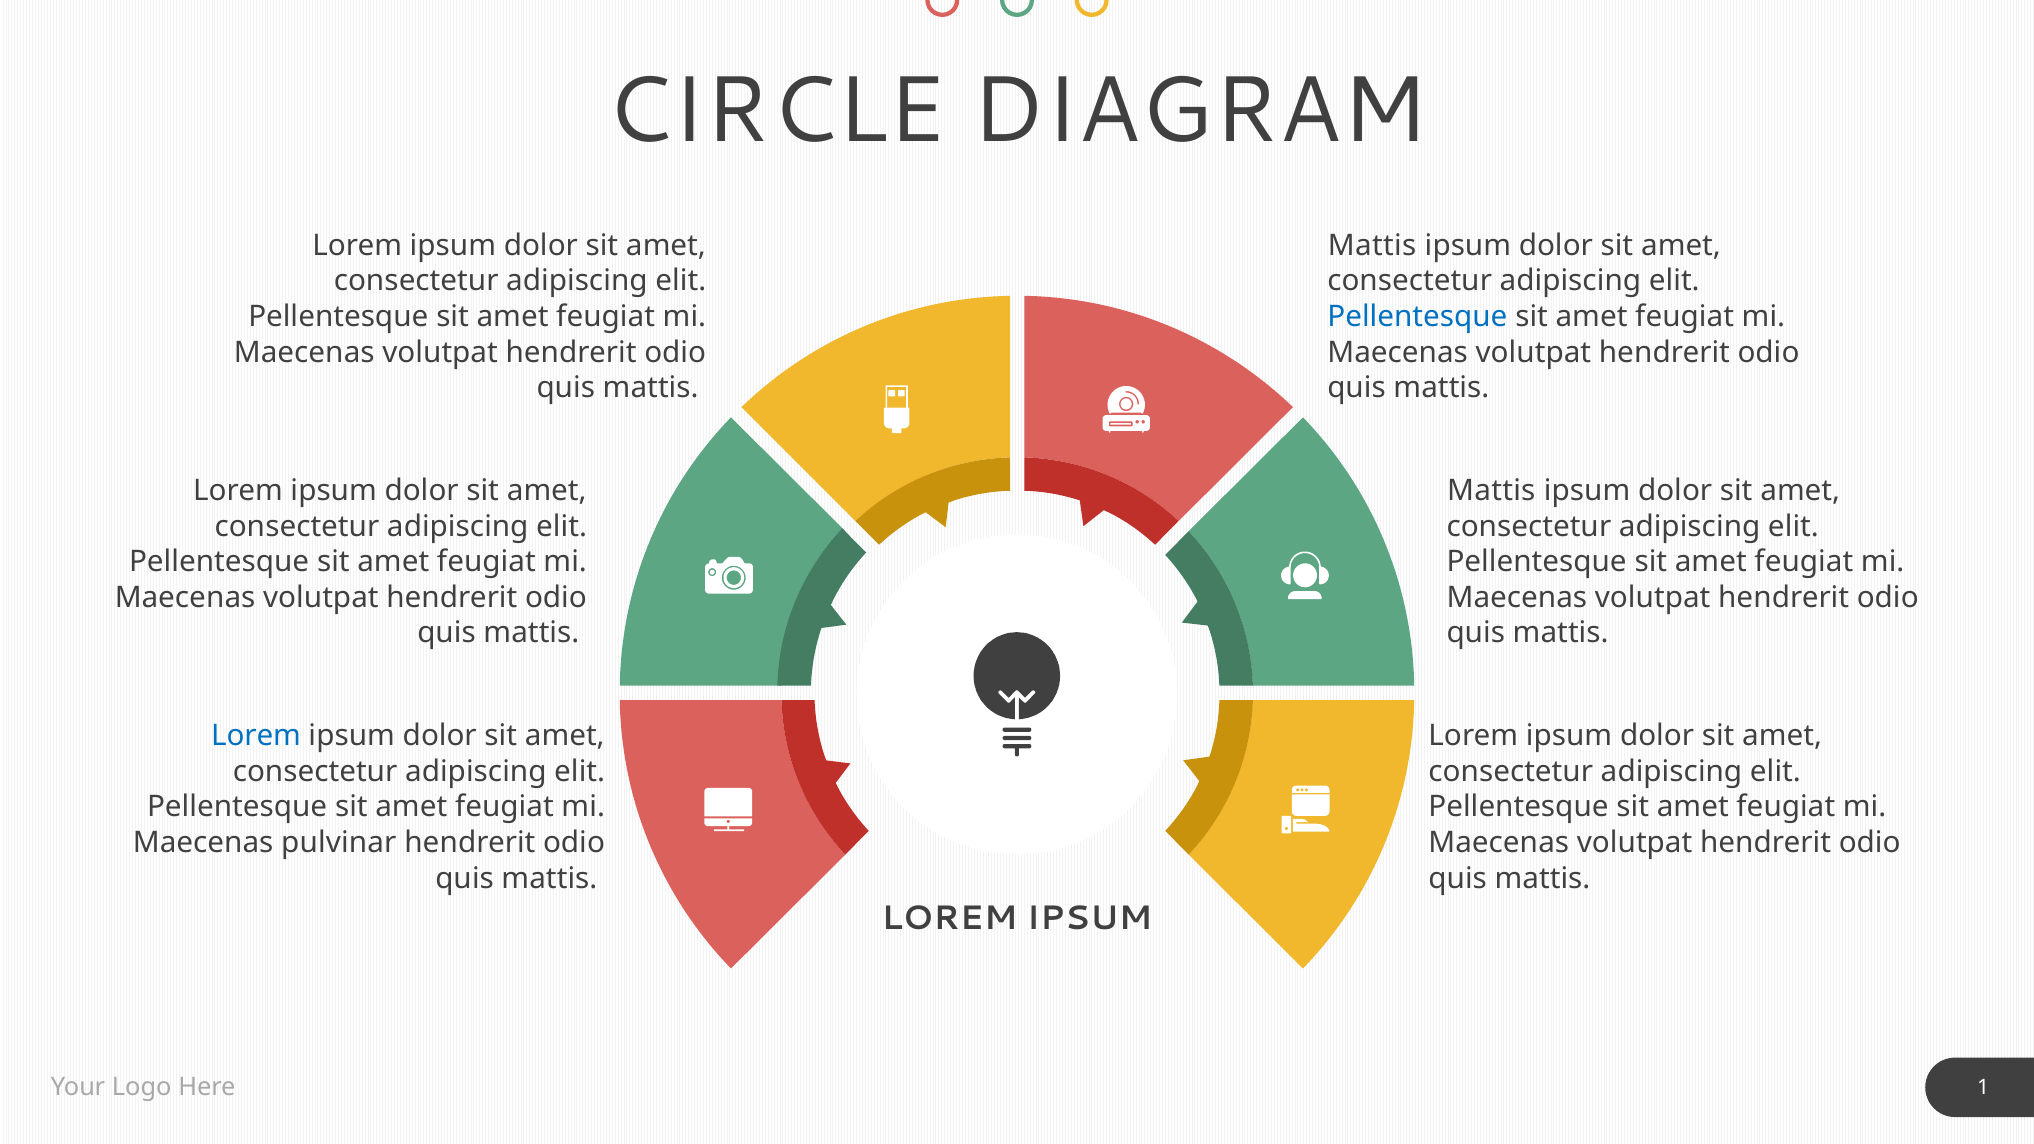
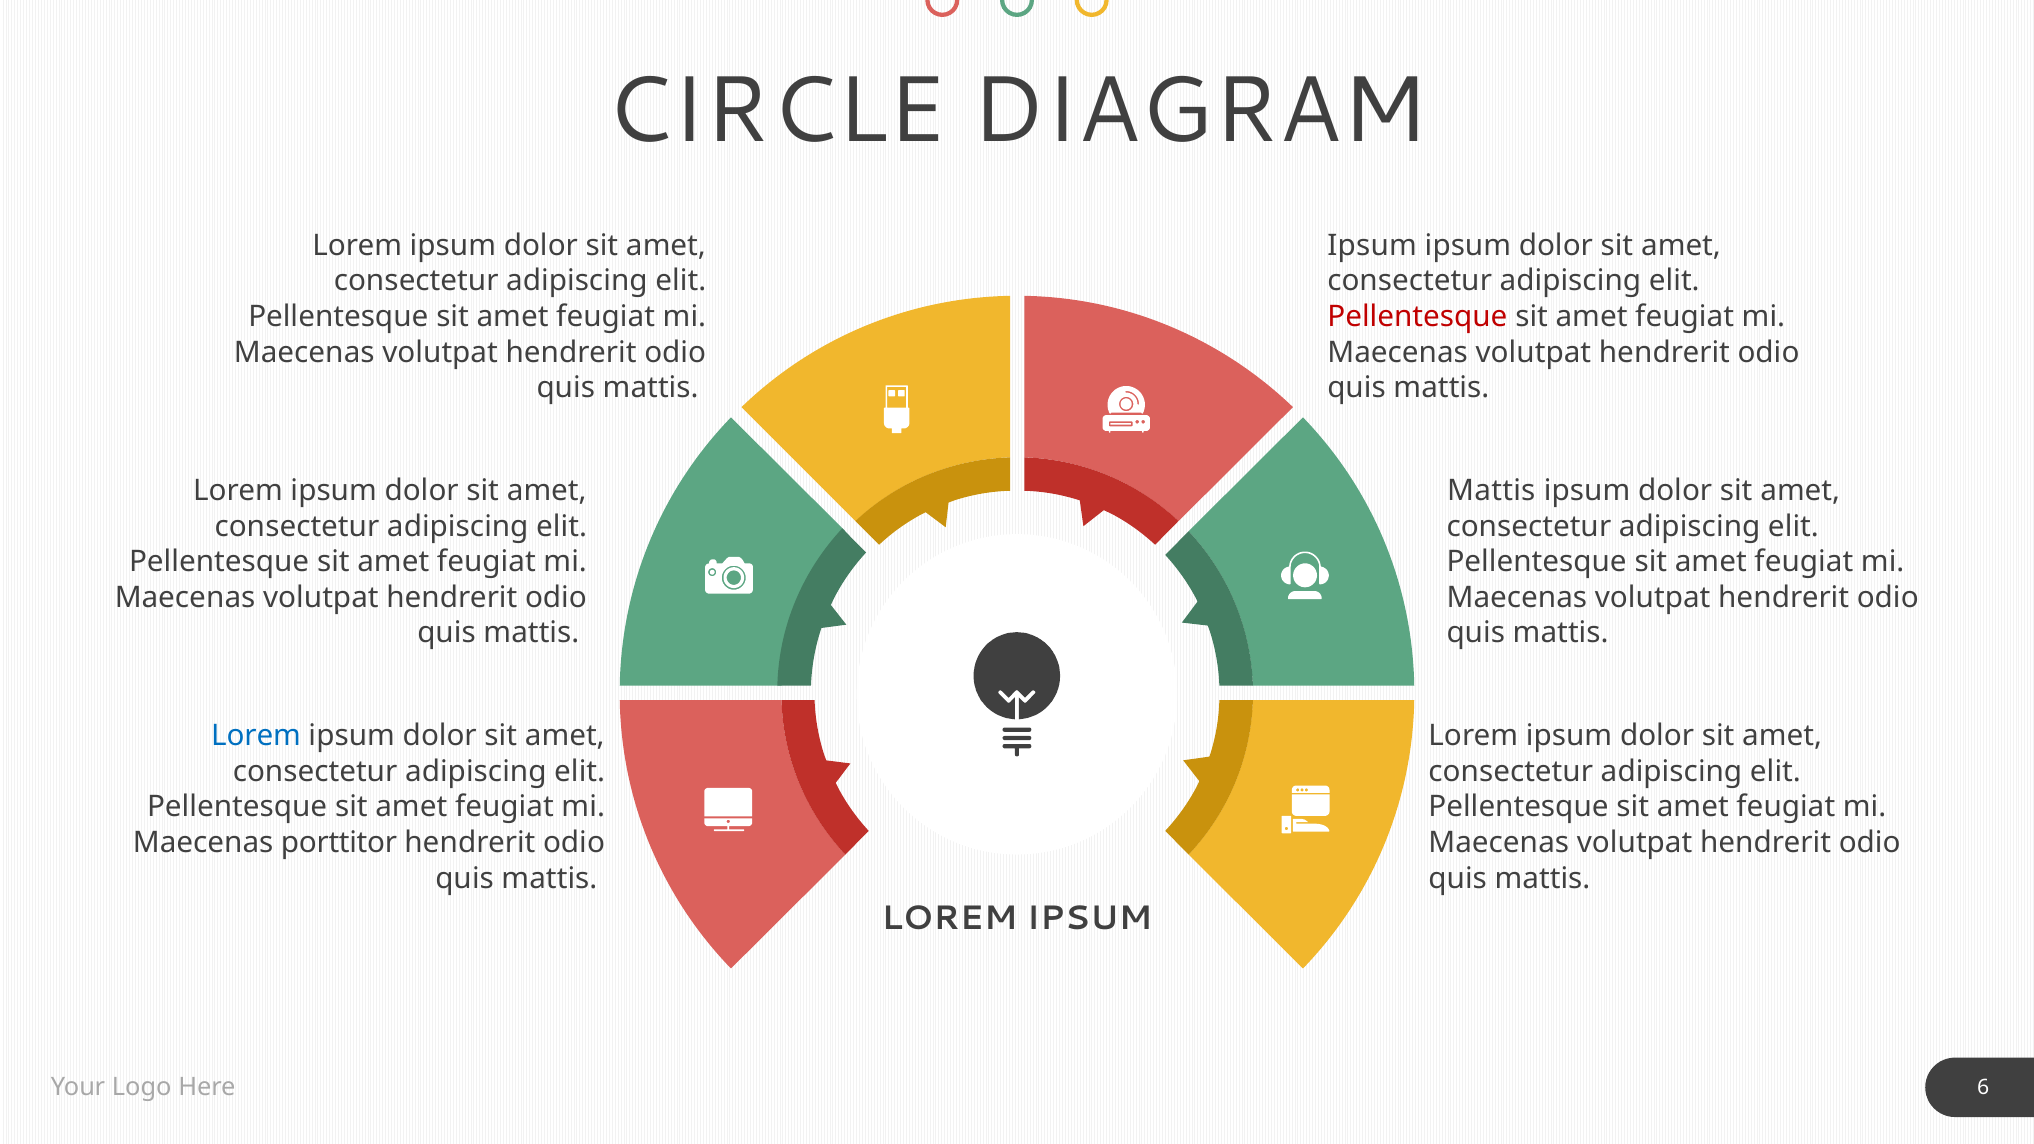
Mattis at (1372, 246): Mattis -> Ipsum
Pellentesque at (1417, 317) colour: blue -> red
pulvinar: pulvinar -> porttitor
1: 1 -> 6
